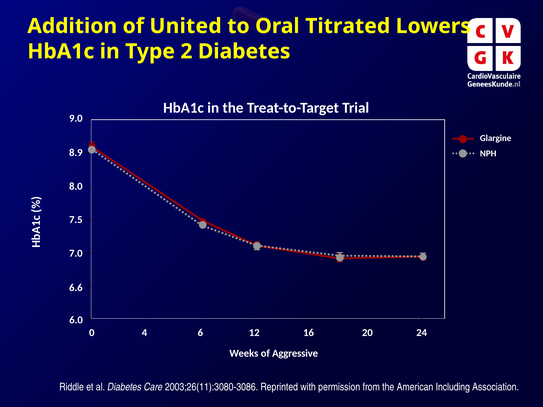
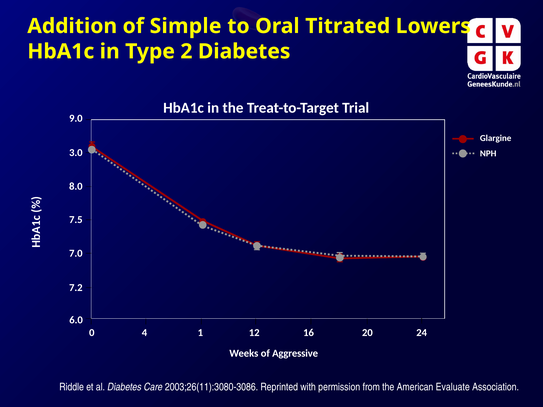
United: United -> Simple
8.9: 8.9 -> 3.0
6.6: 6.6 -> 7.2
4 6: 6 -> 1
Including: Including -> Evaluate
